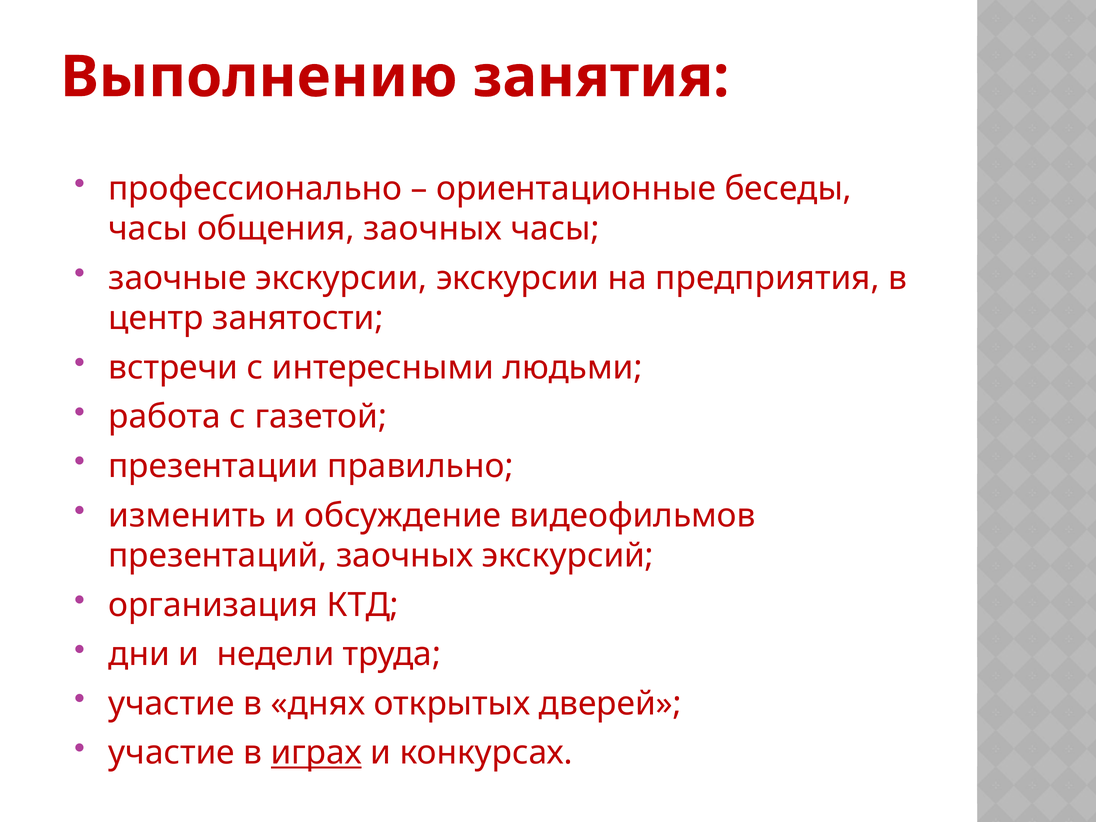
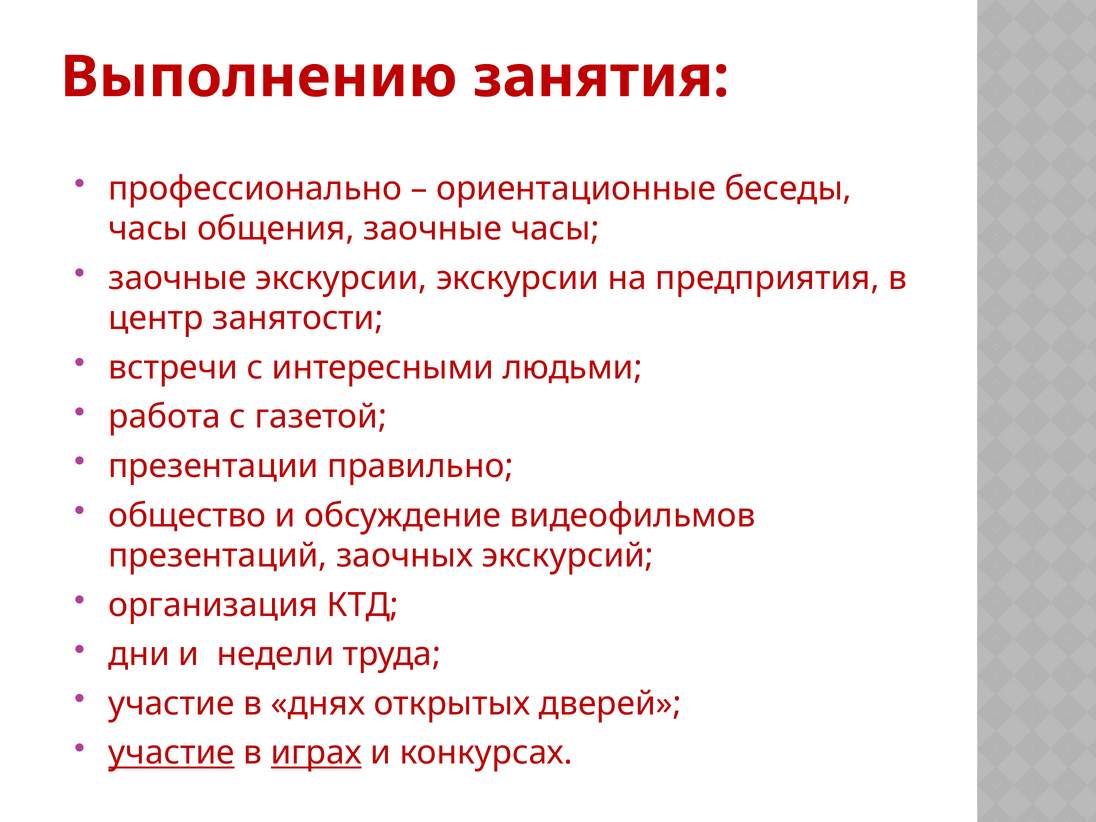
общения заочных: заочных -> заочные
изменить: изменить -> общество
участие at (172, 753) underline: none -> present
